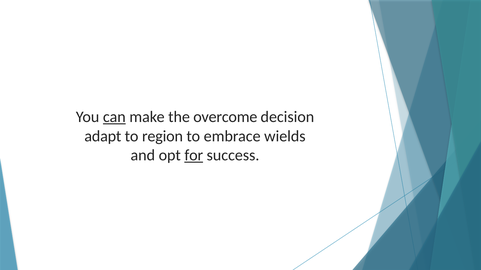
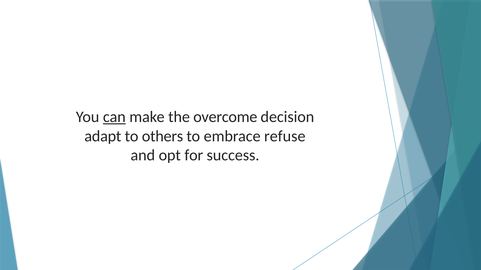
region: region -> others
wields: wields -> refuse
for underline: present -> none
